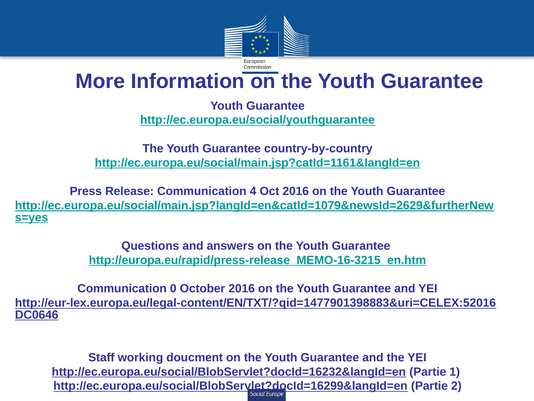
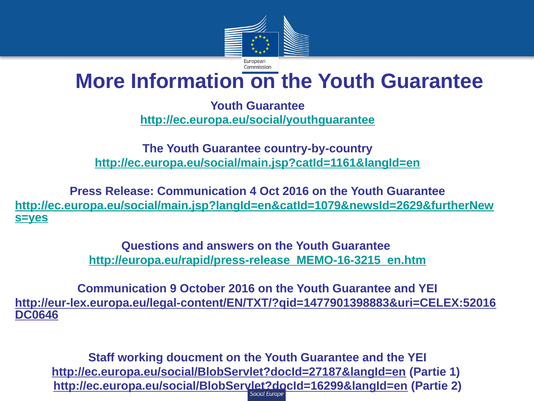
0: 0 -> 9
http://ec.europa.eu/social/BlobServlet?docId=16232&langId=en: http://ec.europa.eu/social/BlobServlet?docId=16232&langId=en -> http://ec.europa.eu/social/BlobServlet?docId=27187&langId=en
